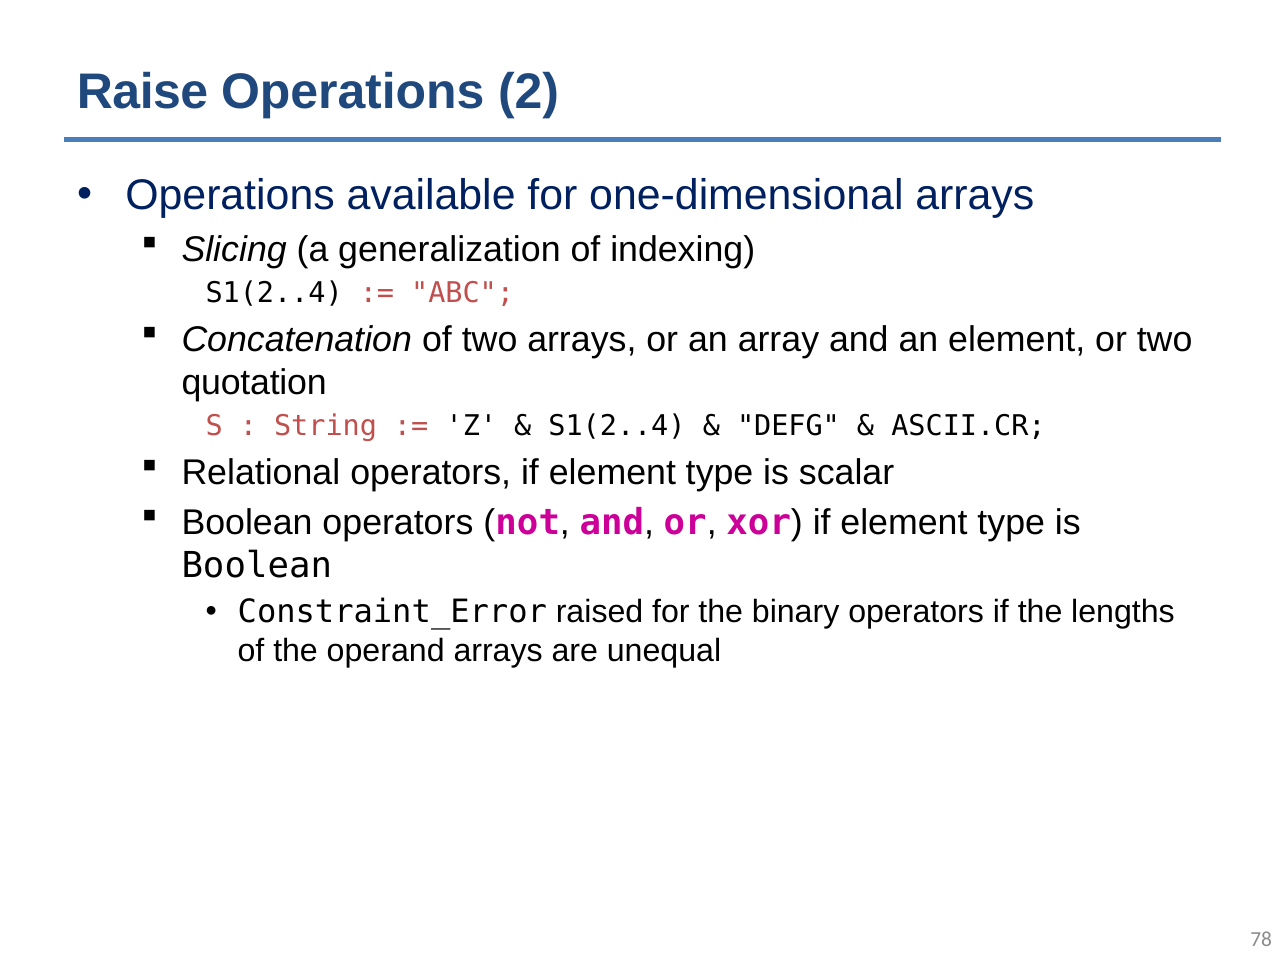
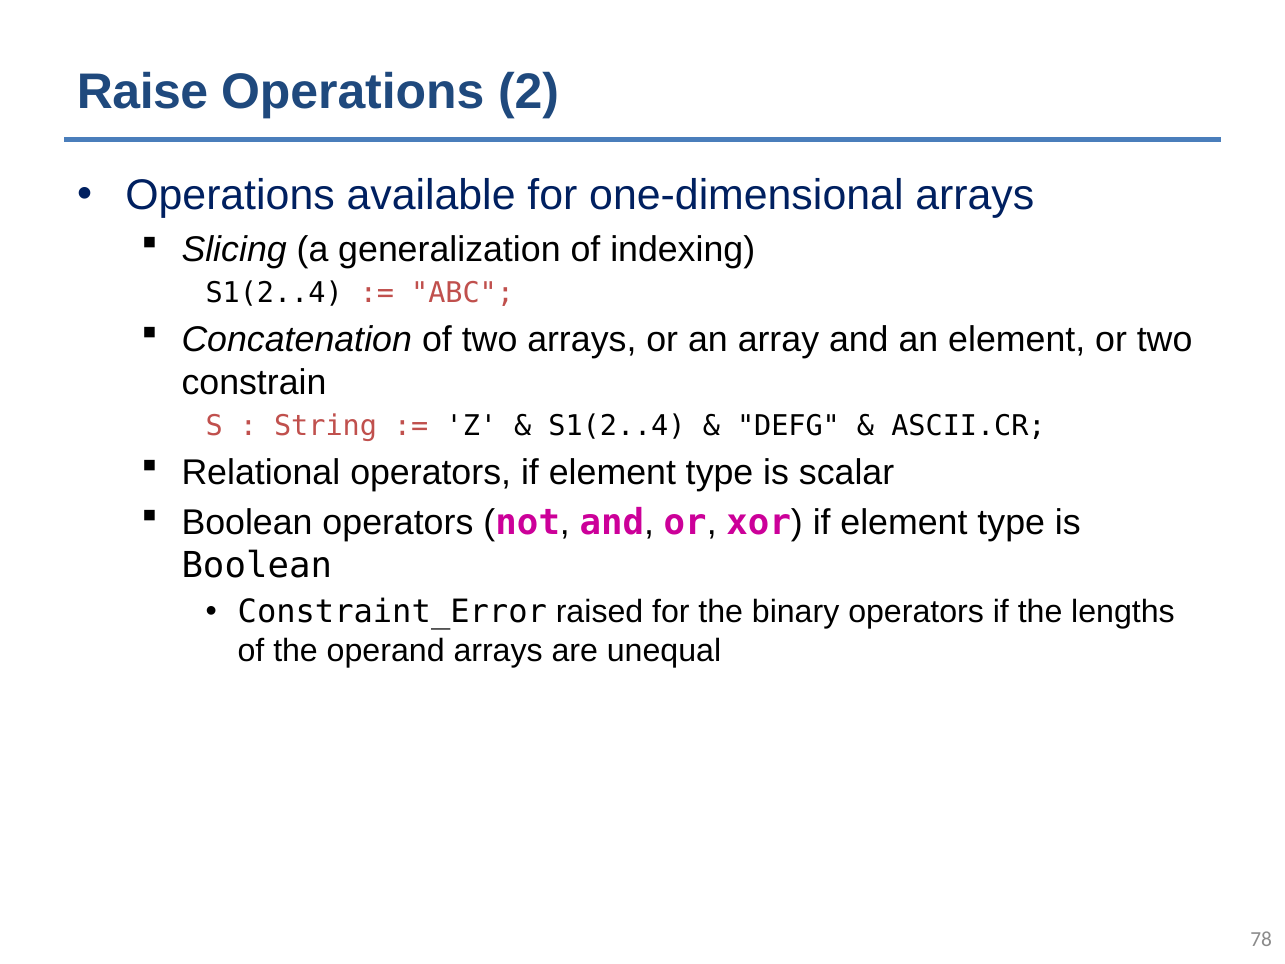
quotation: quotation -> constrain
